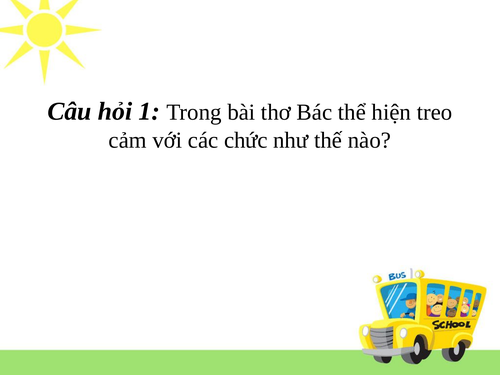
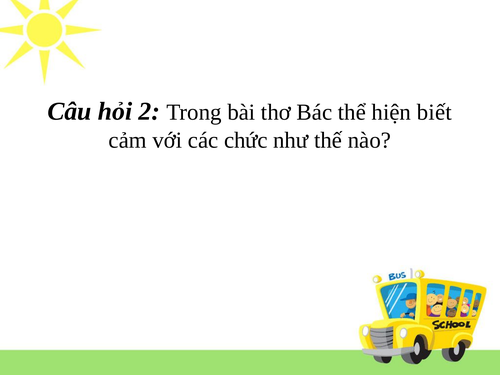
1: 1 -> 2
treo: treo -> biết
